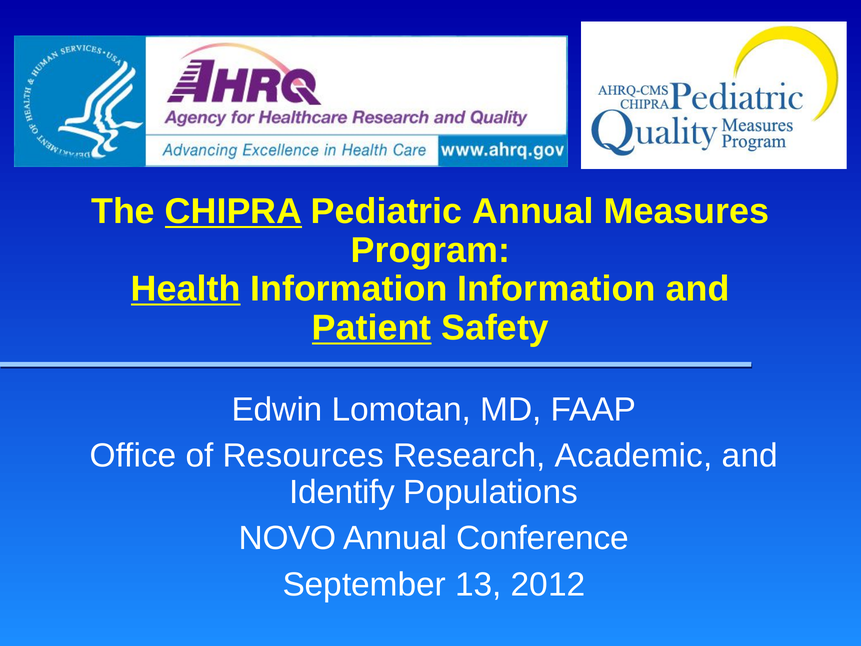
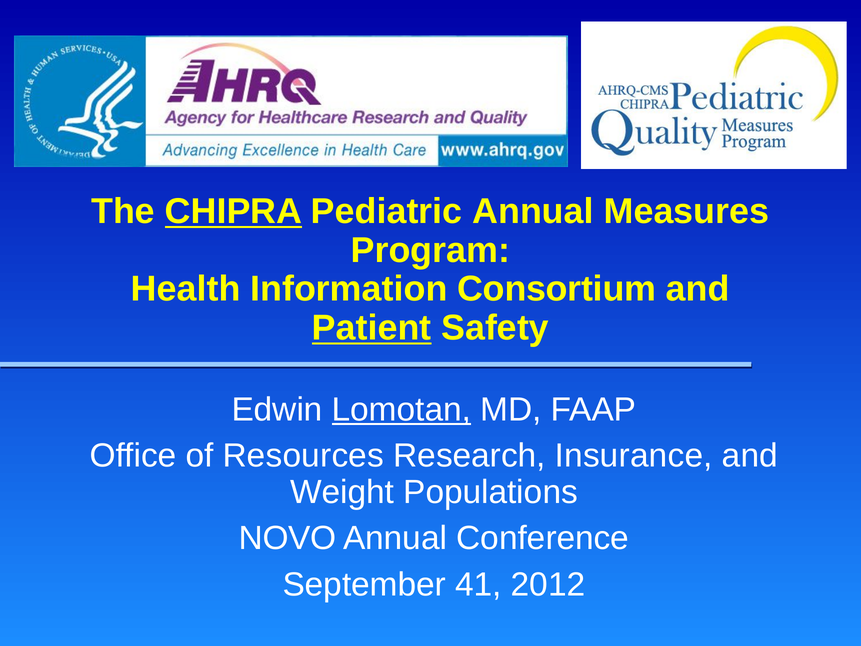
Health underline: present -> none
Information Information: Information -> Consortium
Lomotan underline: none -> present
Academic: Academic -> Insurance
Identify: Identify -> Weight
13: 13 -> 41
